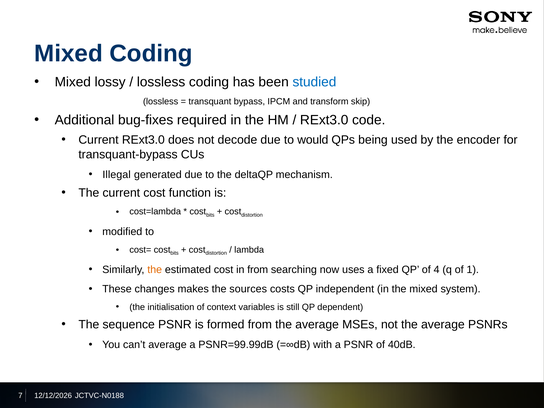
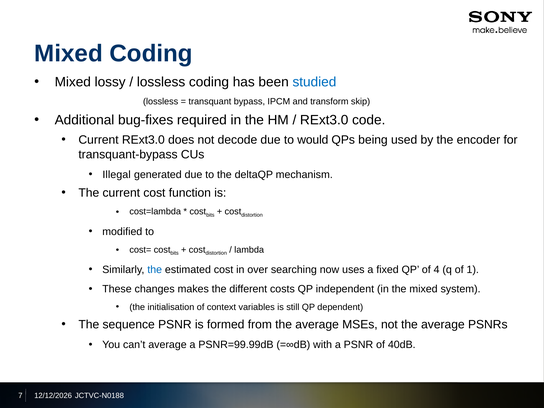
the at (155, 270) colour: orange -> blue
in from: from -> over
sources: sources -> different
